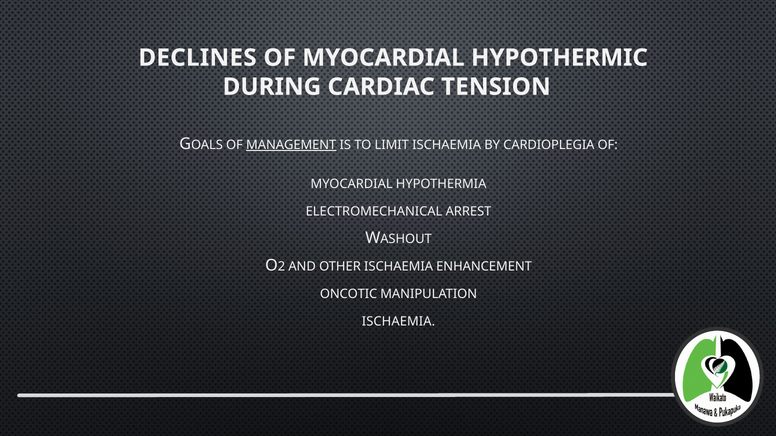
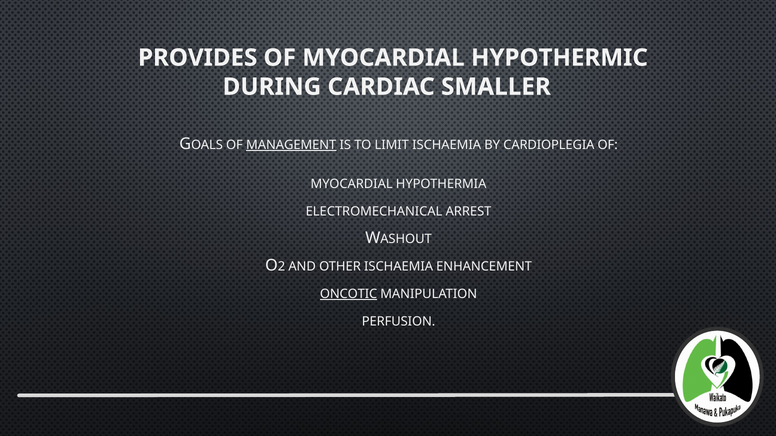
DECLINES: DECLINES -> PROVIDES
TENSION: TENSION -> SMALLER
ONCOTIC underline: none -> present
ISCHAEMIA at (398, 322): ISCHAEMIA -> PERFUSION
